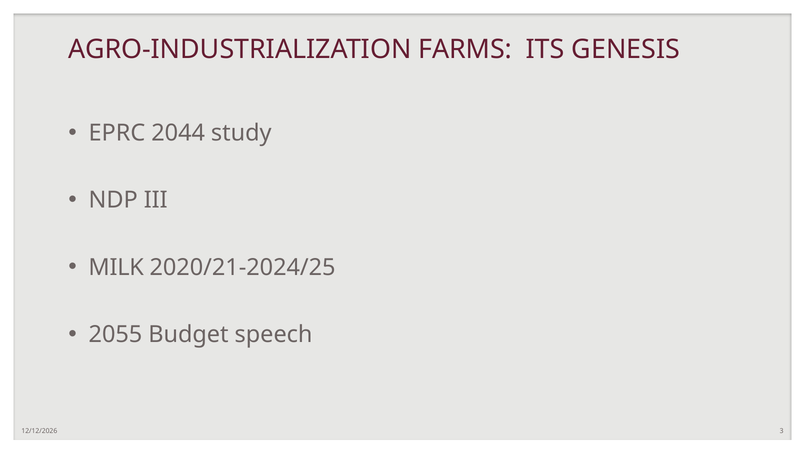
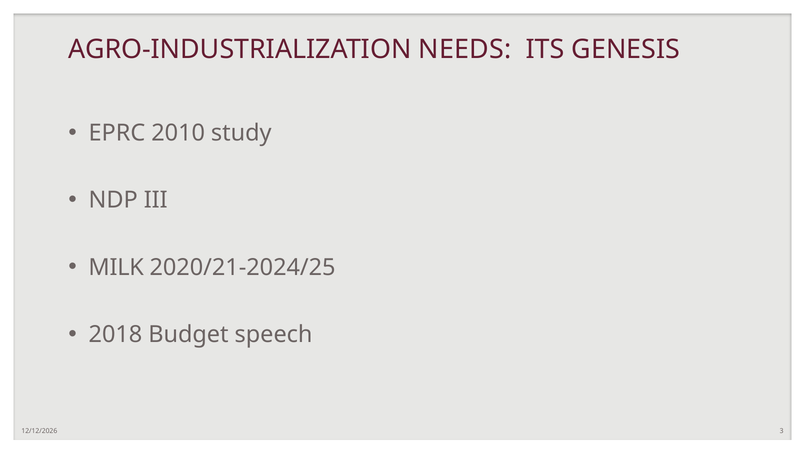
FARMS: FARMS -> NEEDS
2044: 2044 -> 2010
2055: 2055 -> 2018
